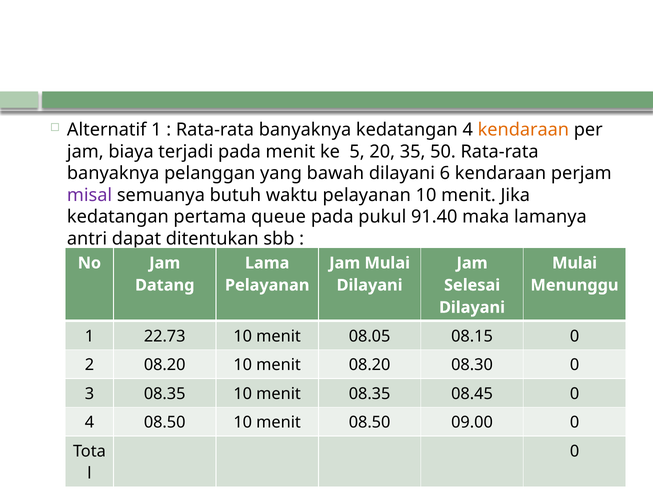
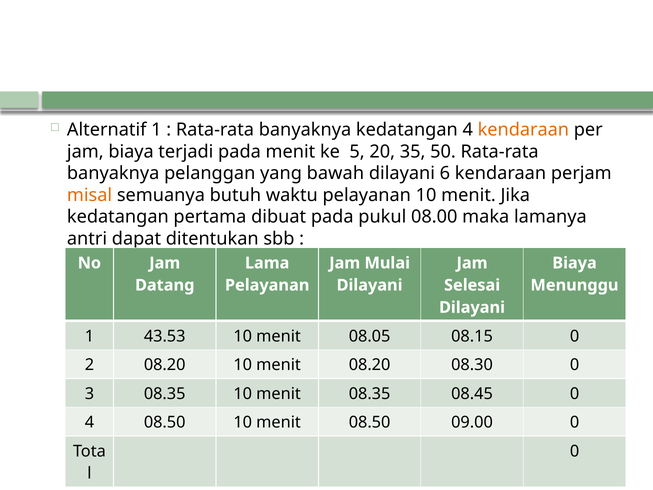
misal colour: purple -> orange
queue: queue -> dibuat
91.40: 91.40 -> 08.00
Mulai at (575, 263): Mulai -> Biaya
22.73: 22.73 -> 43.53
